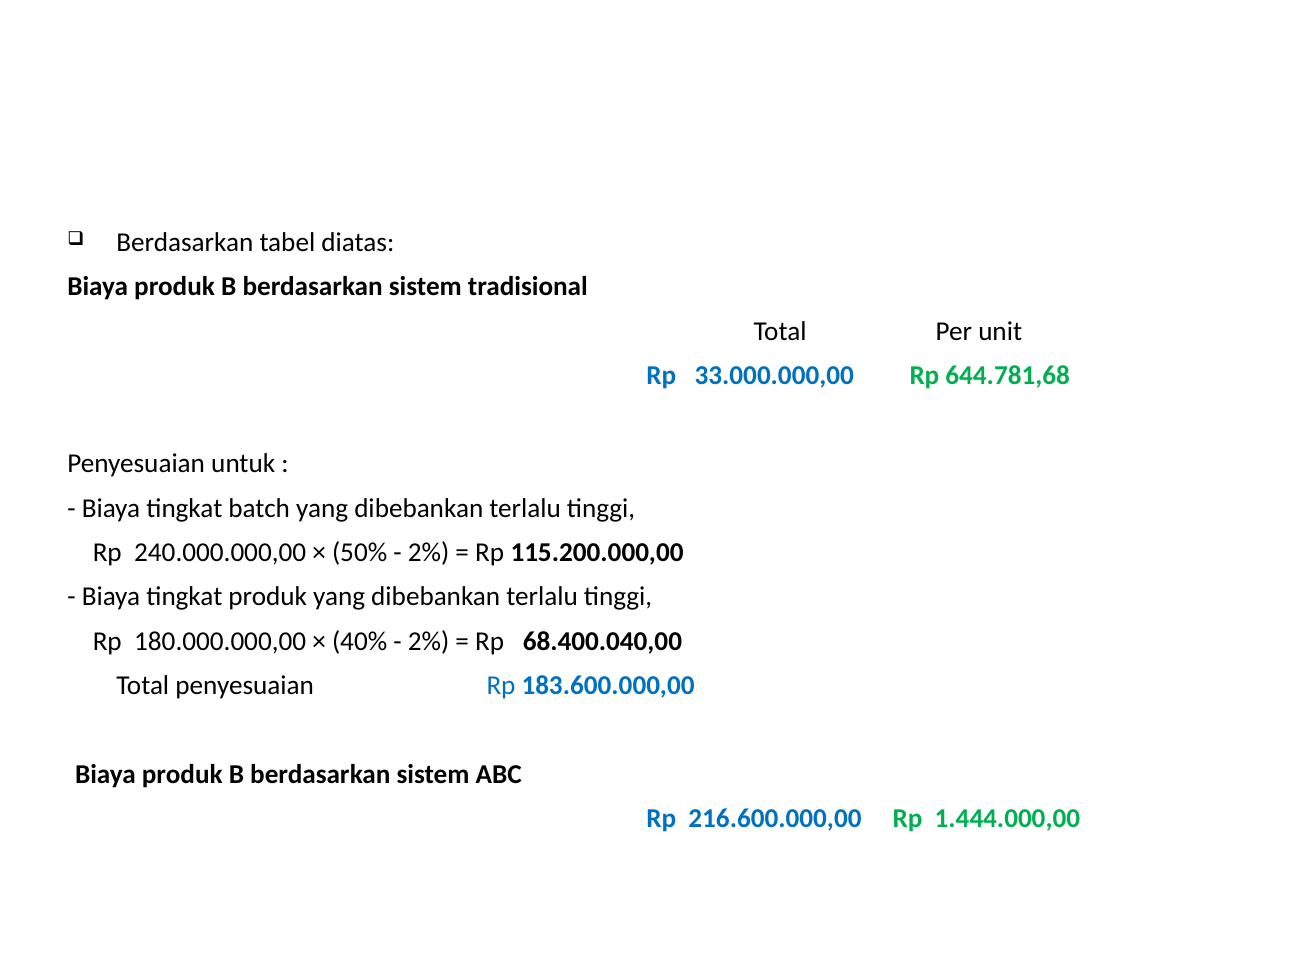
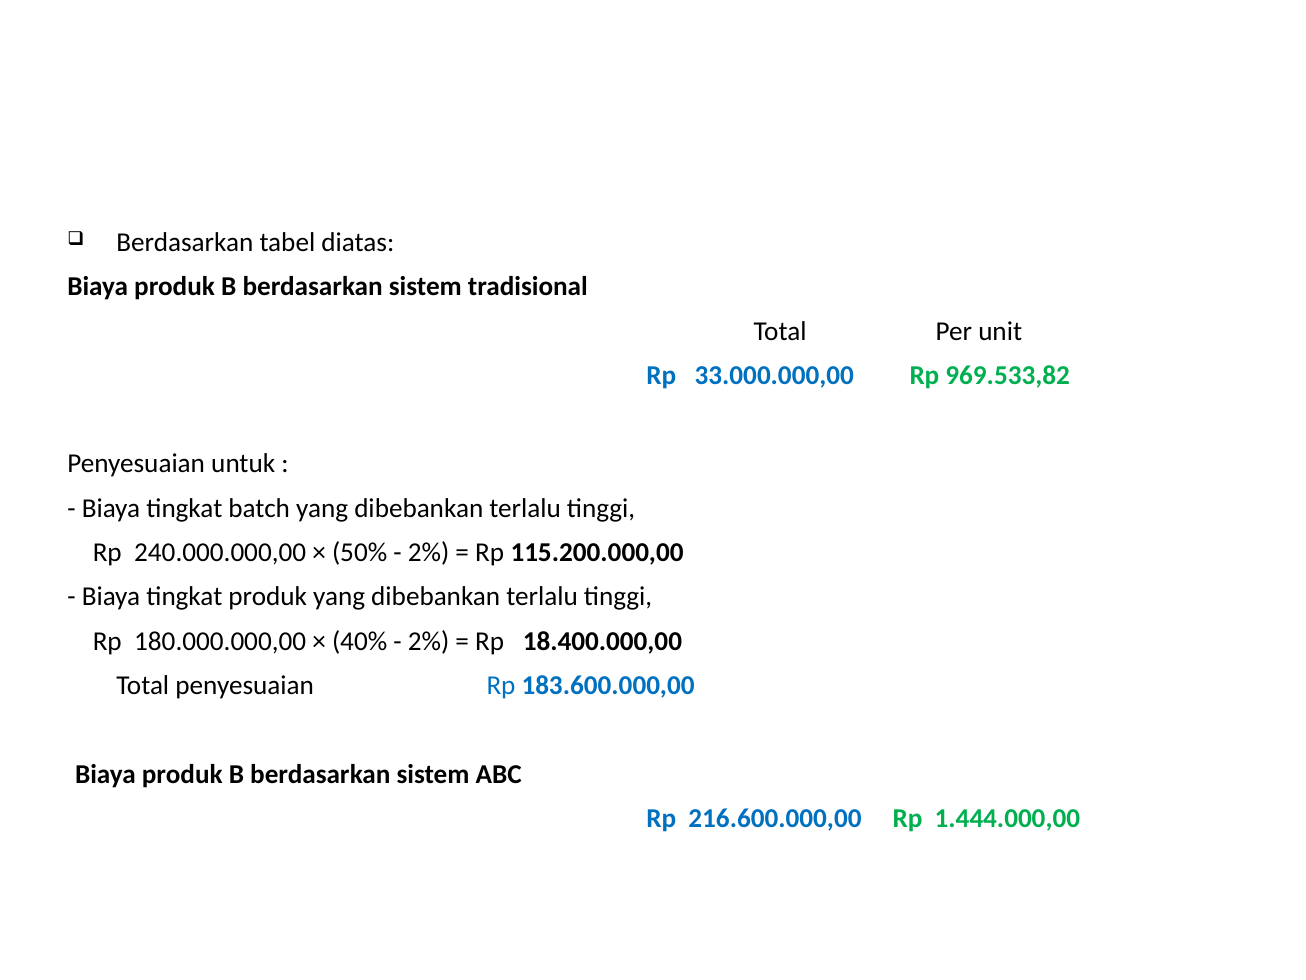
644.781,68: 644.781,68 -> 969.533,82
68.400.040,00: 68.400.040,00 -> 18.400.000,00
